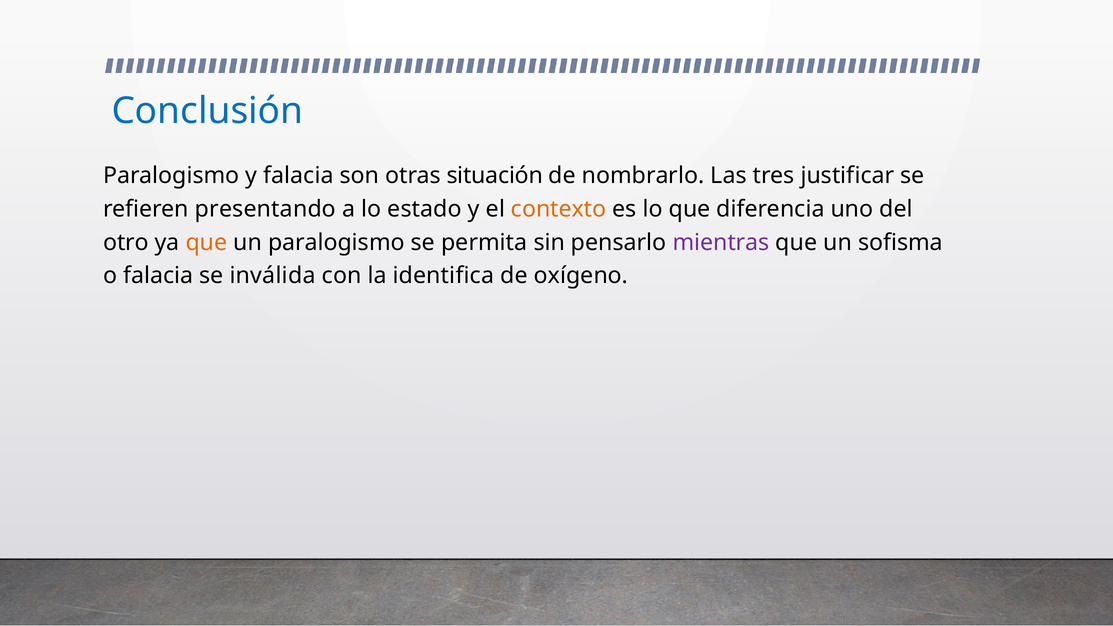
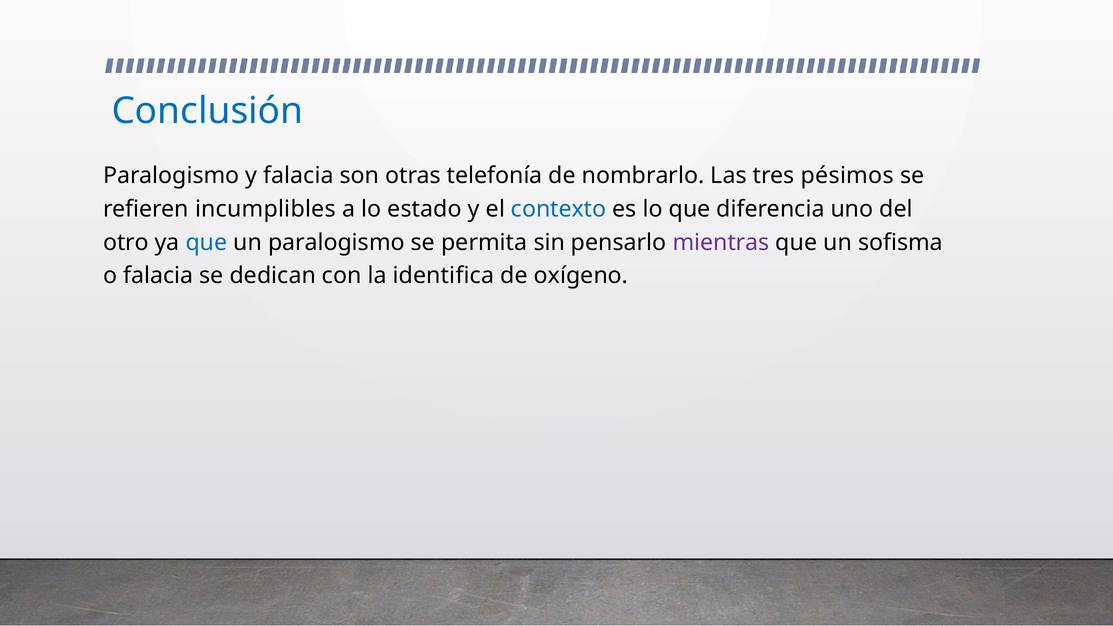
situación: situación -> telefonía
justificar: justificar -> pésimos
presentando: presentando -> incumplibles
contexto colour: orange -> blue
que at (206, 242) colour: orange -> blue
inválida: inválida -> dedican
